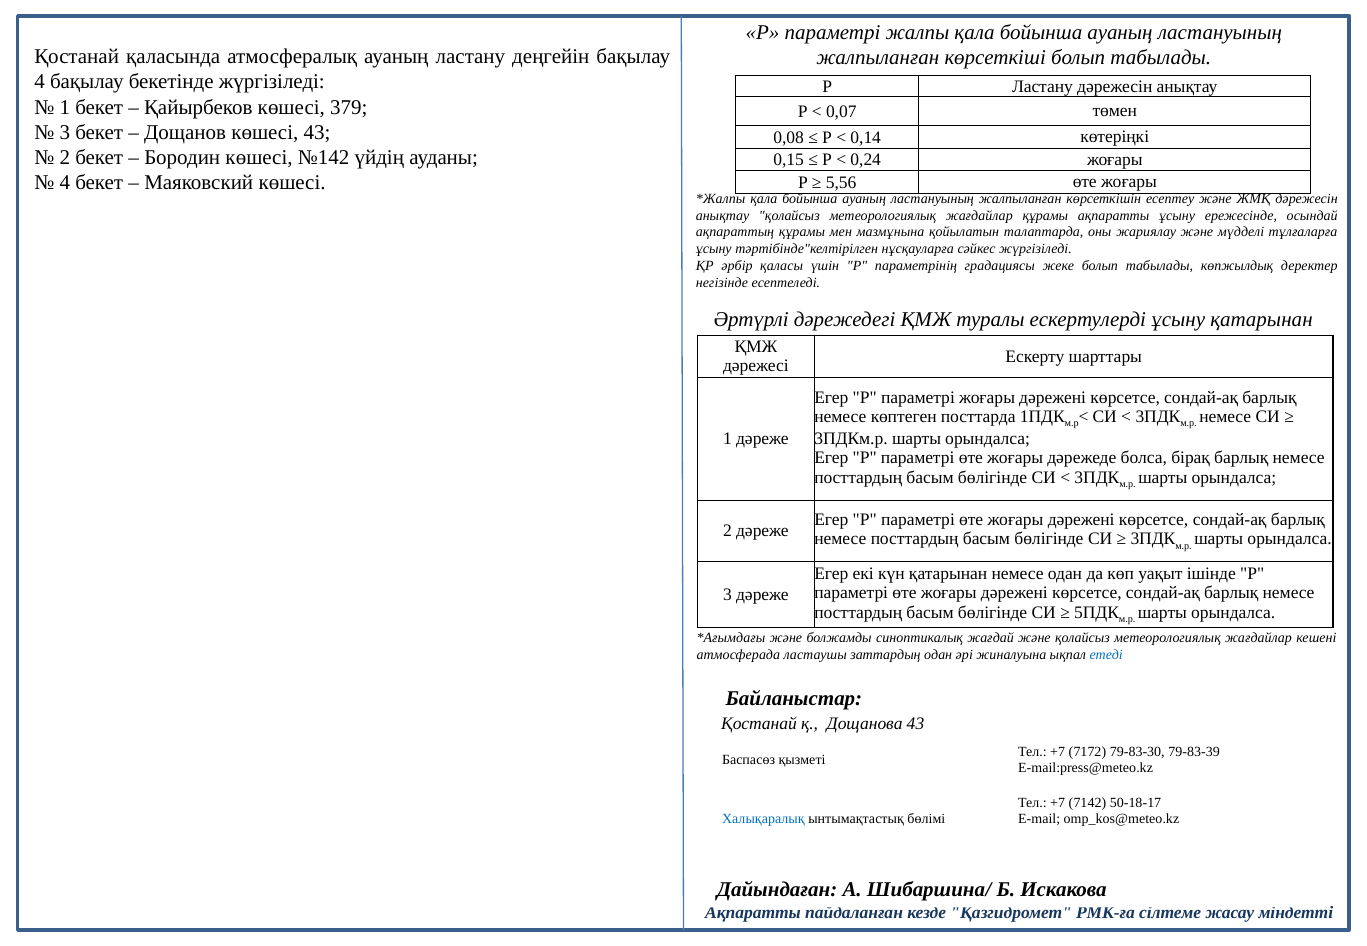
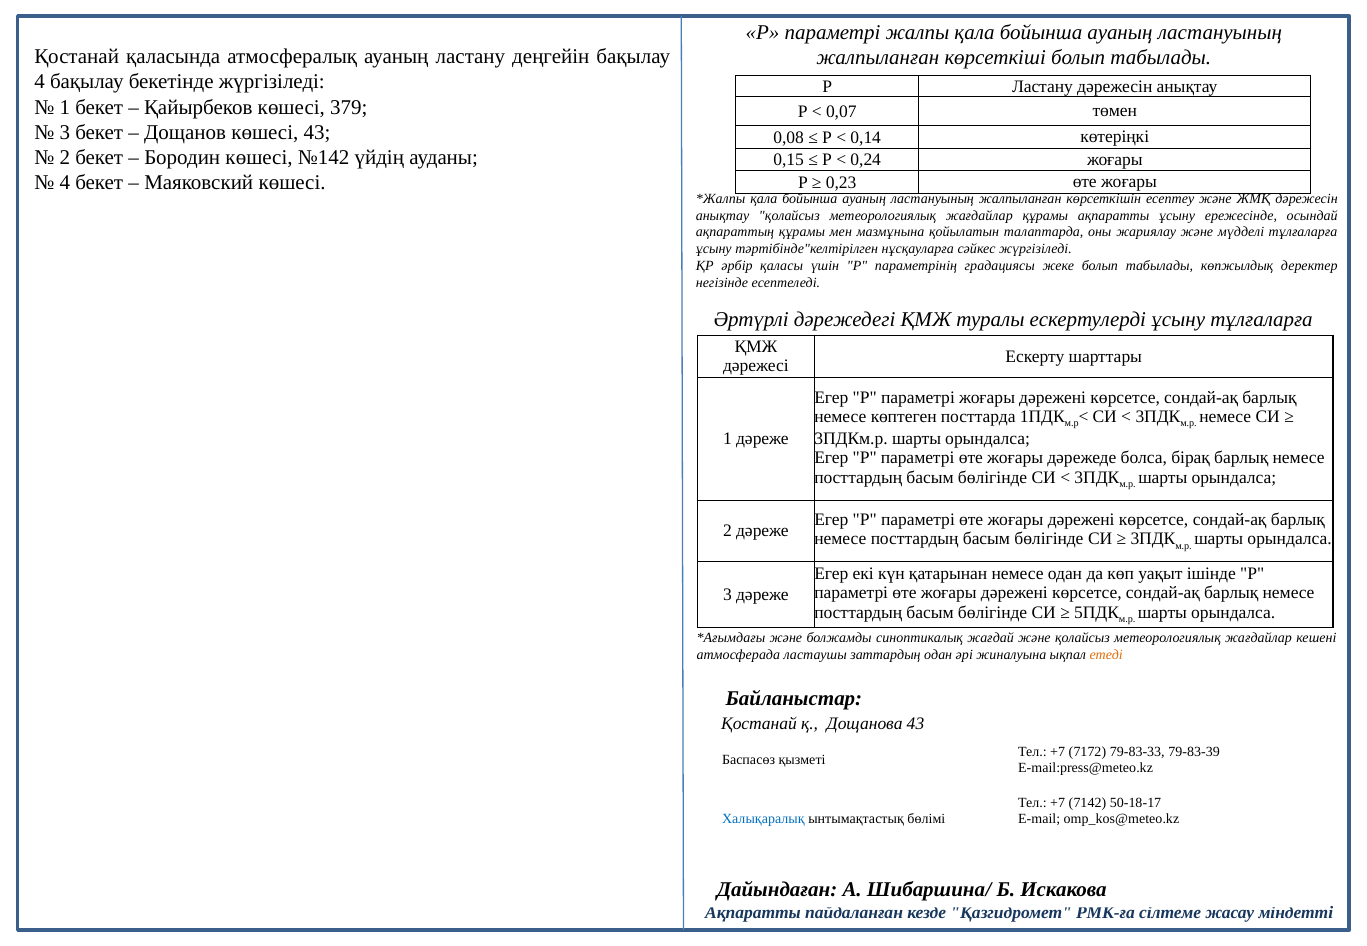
5,56: 5,56 -> 0,23
ұсыну қатарынан: қатарынан -> тұлғаларға
етеді colour: blue -> orange
79-83-30: 79-83-30 -> 79-83-33
